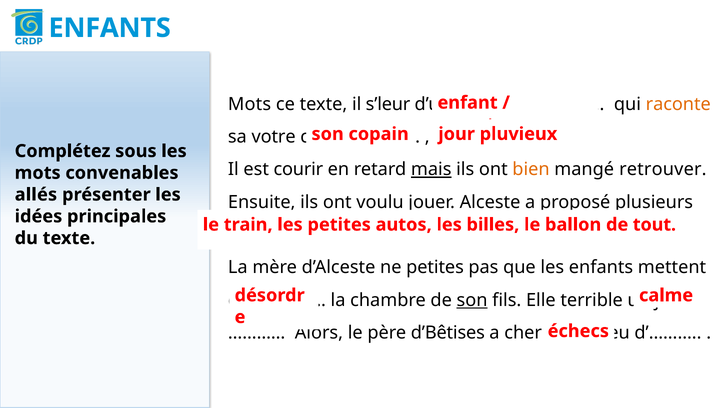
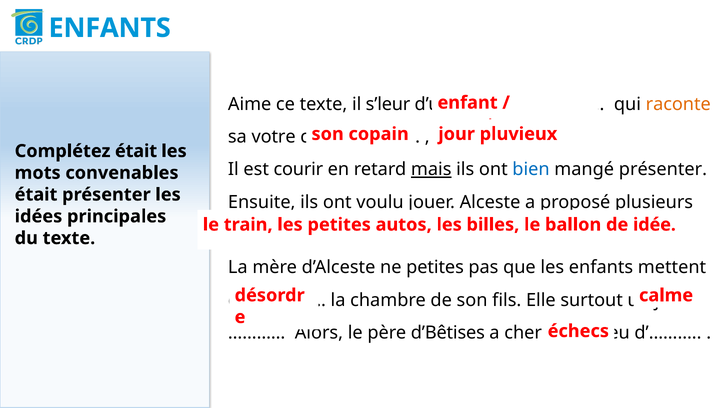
Mots at (250, 104): Mots -> Aime
Complétez sous: sous -> était
bien colour: orange -> blue
mangé retrouver: retrouver -> présenter
allés at (36, 195): allés -> était
tout: tout -> idée
son at (472, 300) underline: present -> none
terrible: terrible -> surtout
